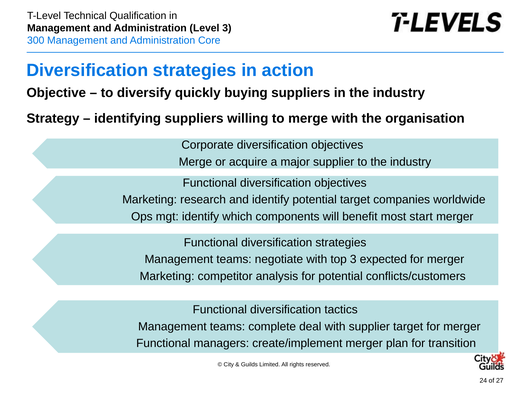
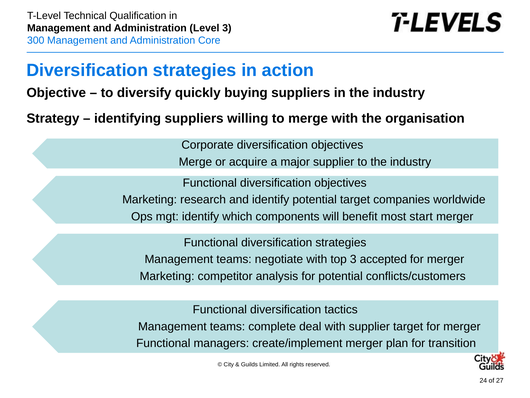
expected: expected -> accepted
